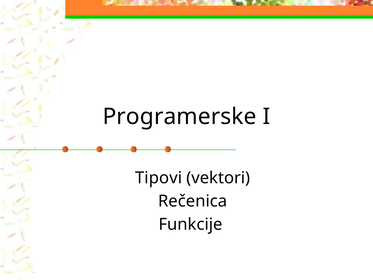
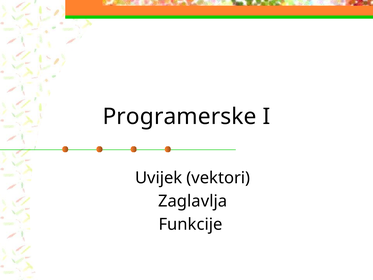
Tipovi: Tipovi -> Uvijek
Rečenica: Rečenica -> Zaglavlja
